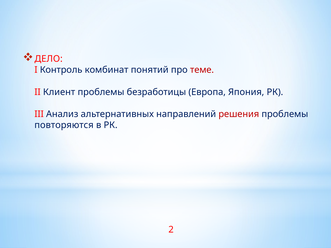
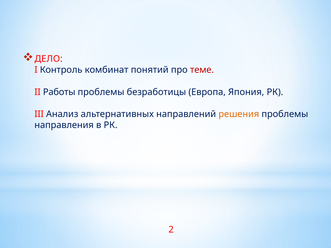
Клиент: Клиент -> Работы
решения colour: red -> orange
повторяются: повторяются -> направления
